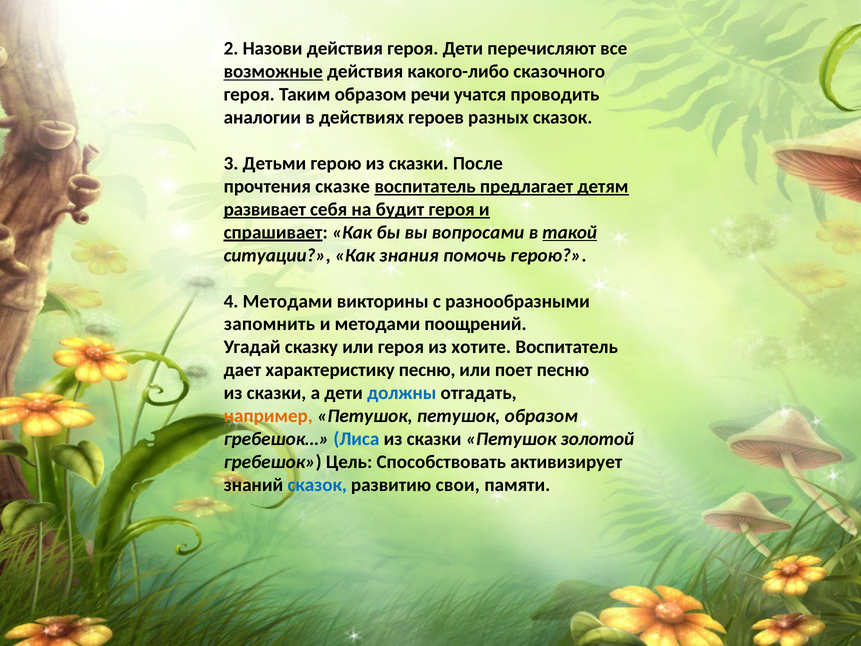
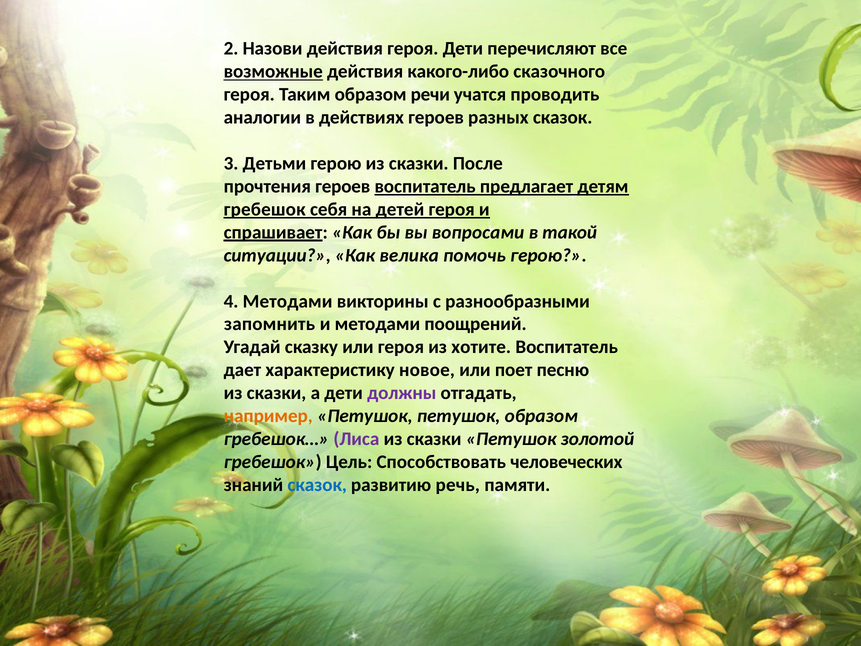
прочтения сказке: сказке -> героев
развивает at (265, 209): развивает -> гребешок
будит: будит -> детей
такой underline: present -> none
знания: знания -> велика
характеристику песню: песню -> новое
должны colour: blue -> purple
Лиса colour: blue -> purple
активизирует: активизирует -> человеческих
свои: свои -> речь
